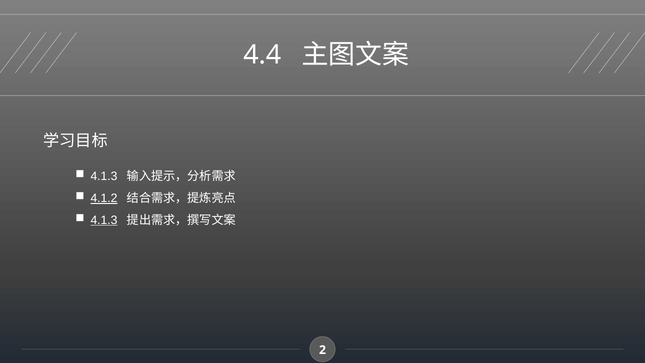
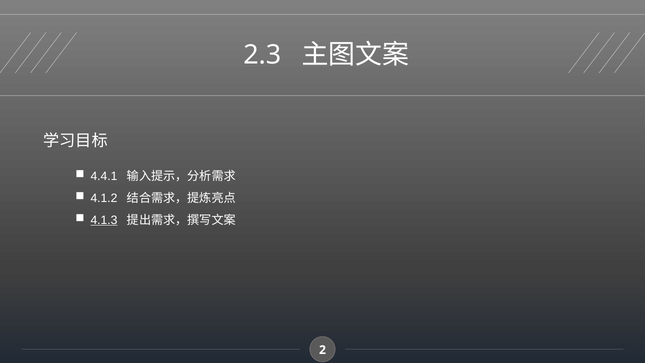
4.4: 4.4 -> 2.3
4.1.3 at (104, 176): 4.1.3 -> 4.4.1
4.1.2 underline: present -> none
